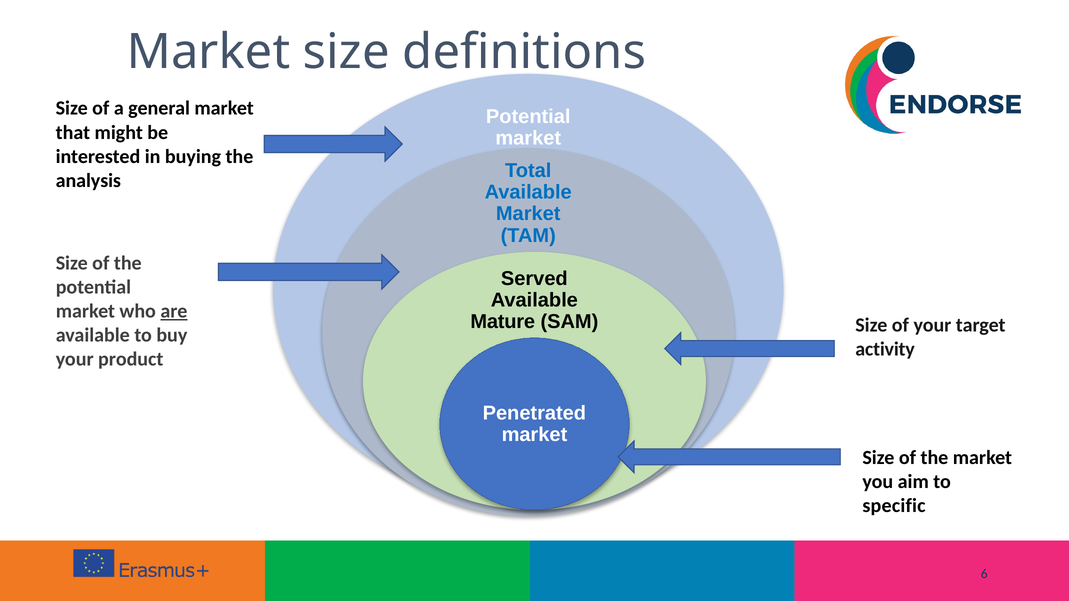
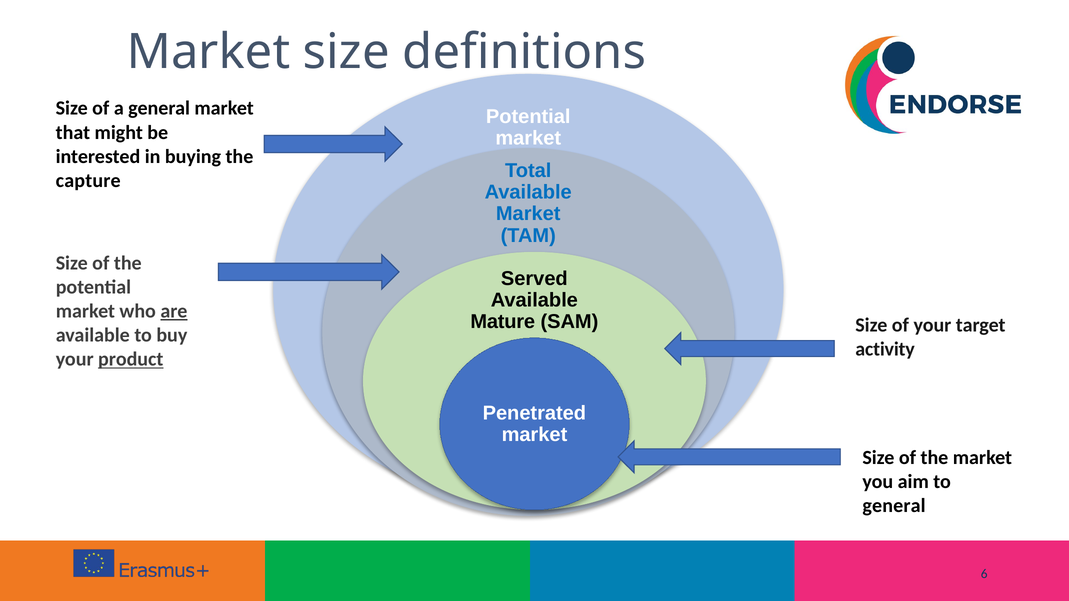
analysis: analysis -> capture
product underline: none -> present
specific at (894, 506): specific -> general
